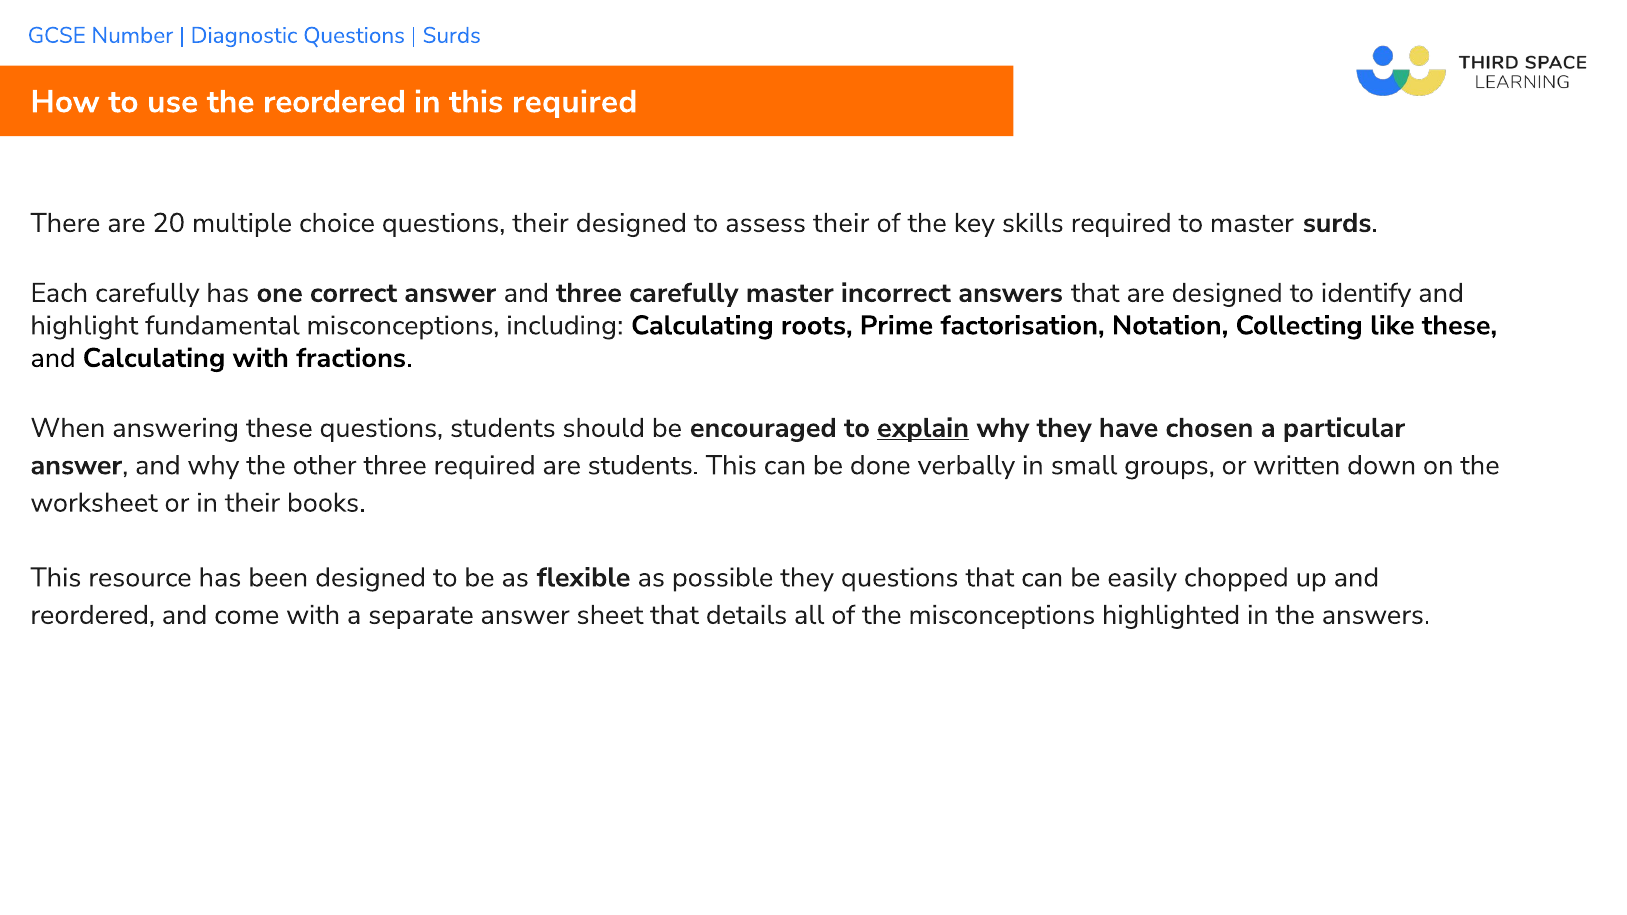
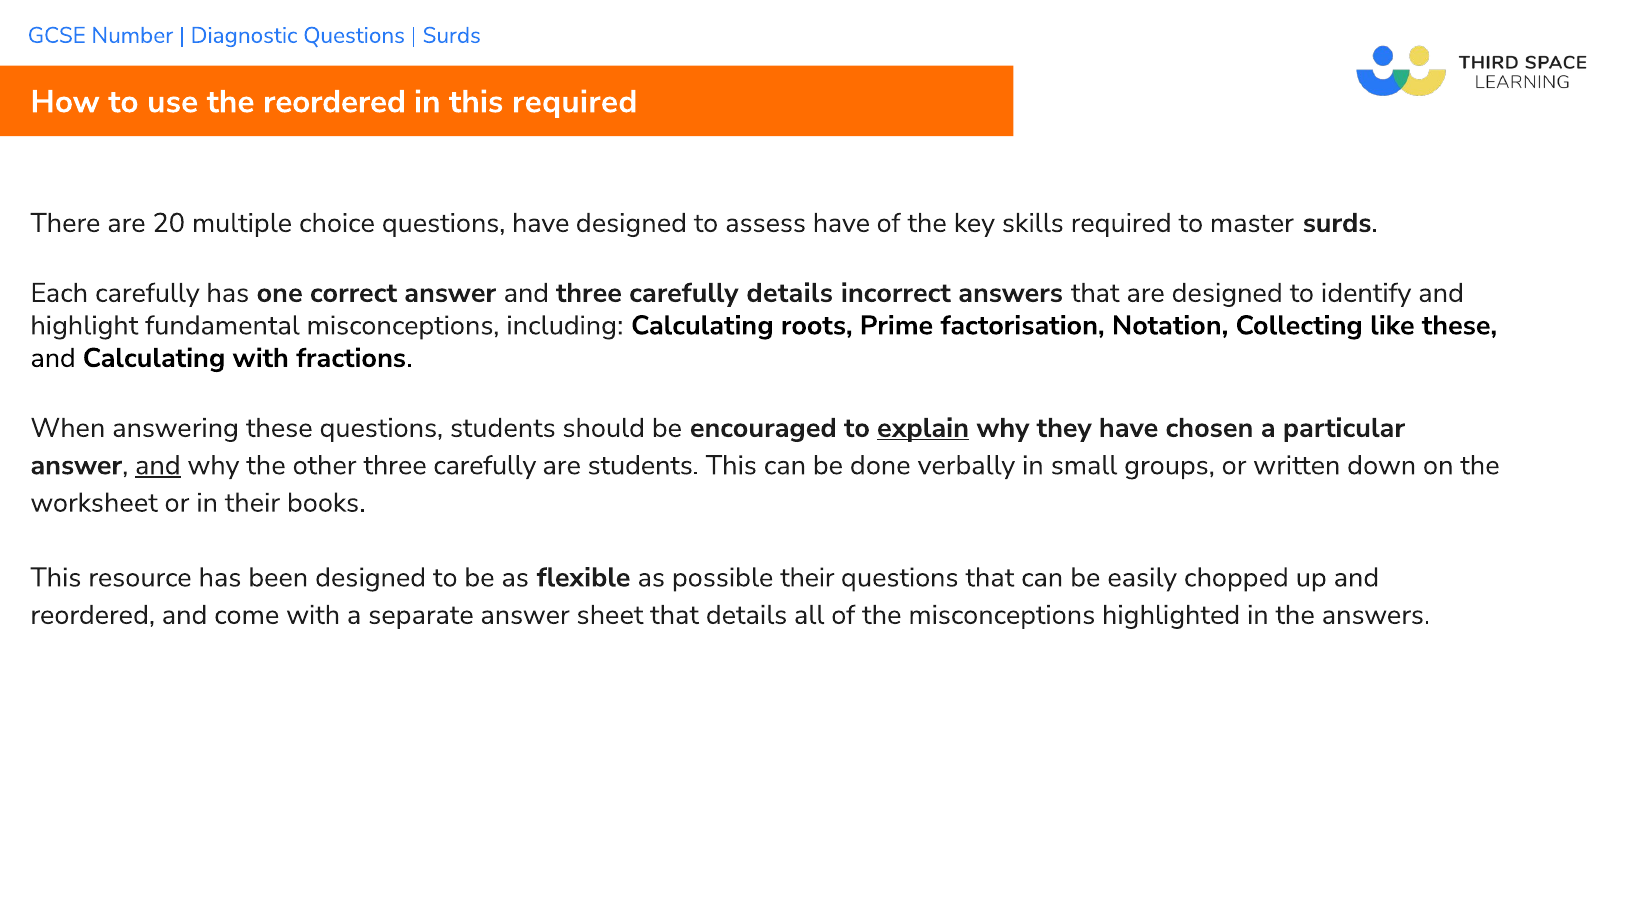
questions their: their -> have
assess their: their -> have
carefully master: master -> details
and at (158, 465) underline: none -> present
other three required: required -> carefully
possible they: they -> their
